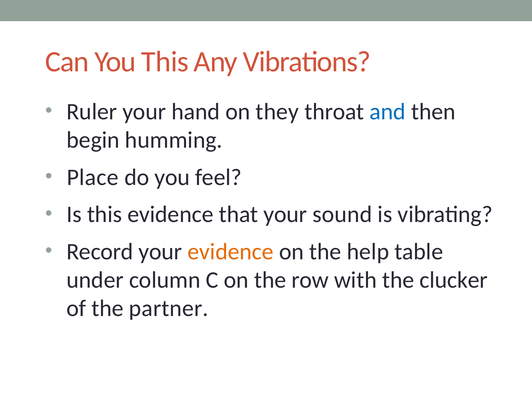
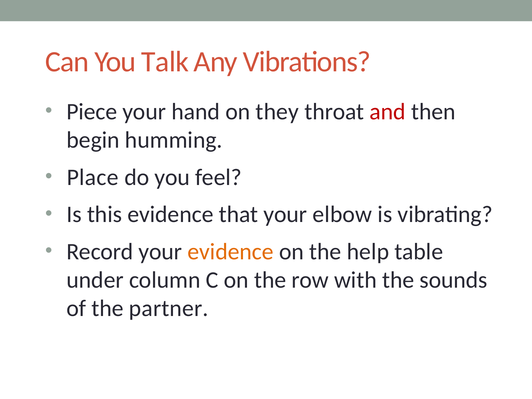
You This: This -> Talk
Ruler: Ruler -> Piece
and colour: blue -> red
sound: sound -> elbow
clucker: clucker -> sounds
